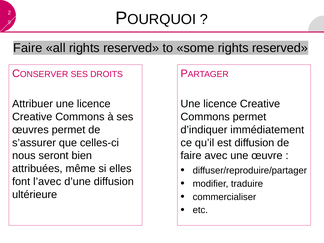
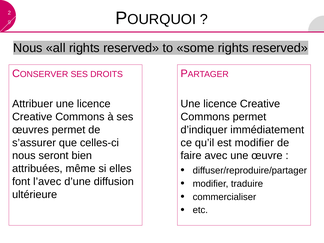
Faire at (28, 48): Faire -> Nous
est diffusion: diffusion -> modifier
